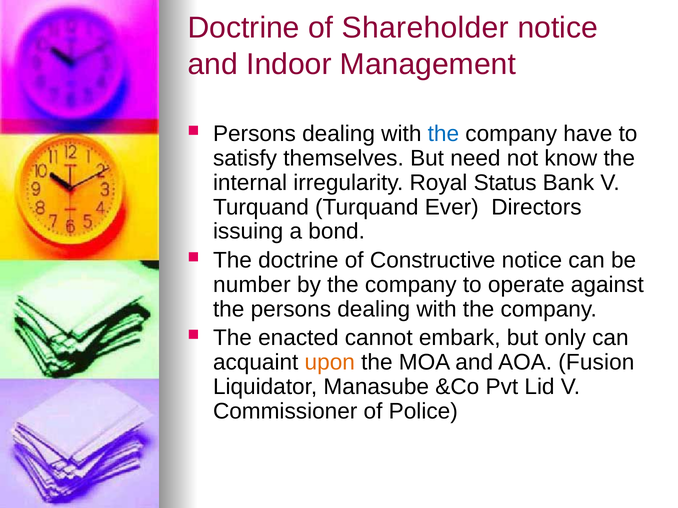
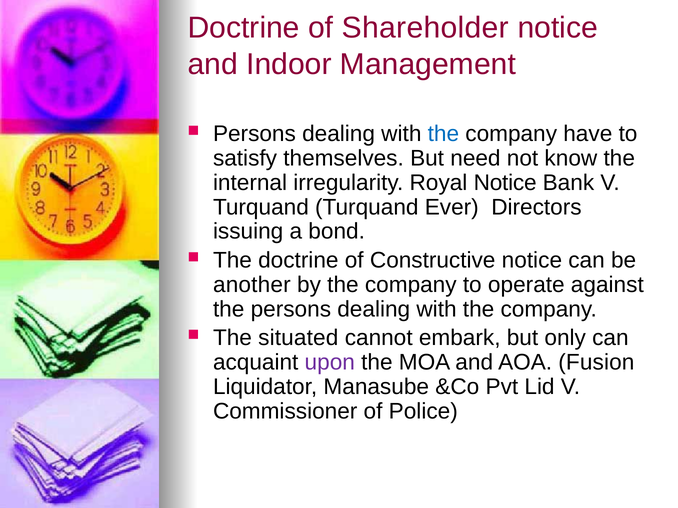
Royal Status: Status -> Notice
number: number -> another
enacted: enacted -> situated
upon colour: orange -> purple
